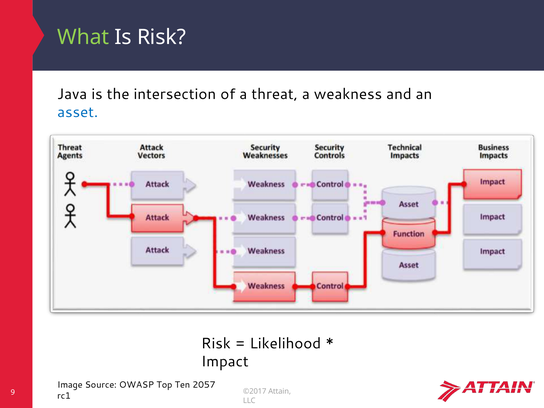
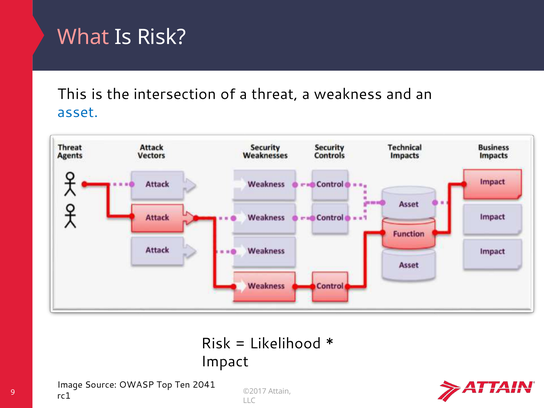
What colour: light green -> pink
Java: Java -> This
2057: 2057 -> 2041
